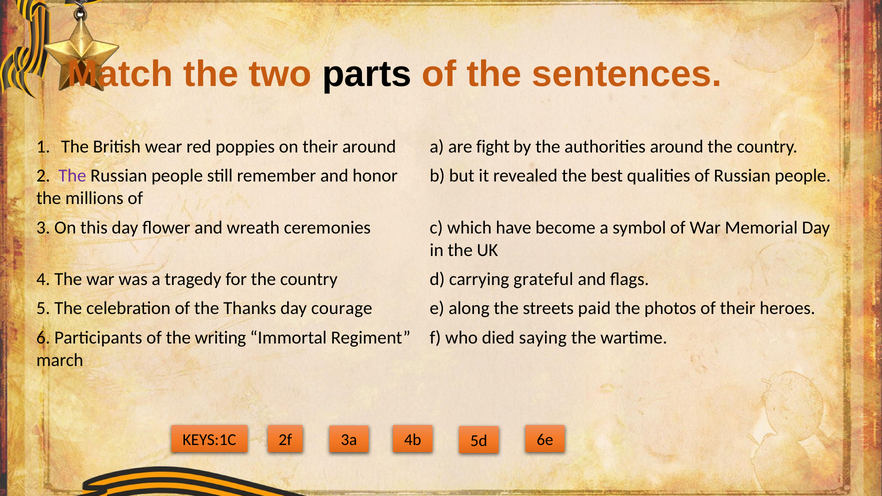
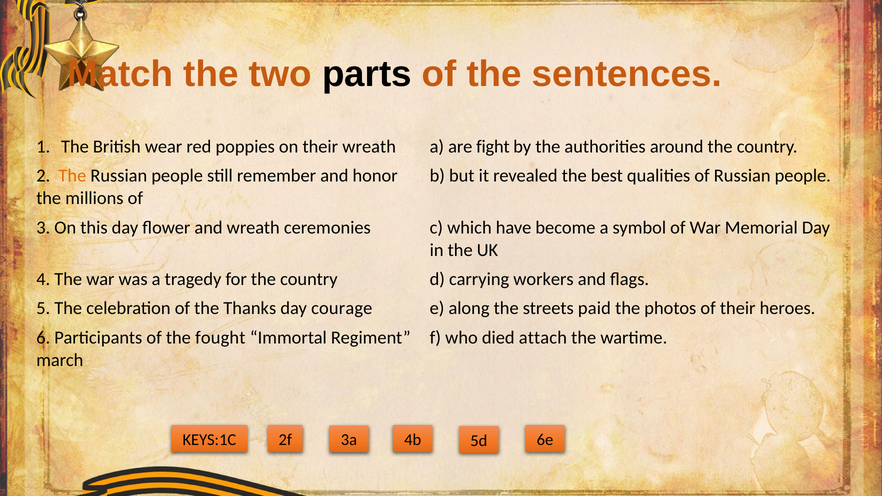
their around: around -> wreath
The at (72, 176) colour: purple -> orange
grateful: grateful -> workers
writing: writing -> fought
saying: saying -> attach
